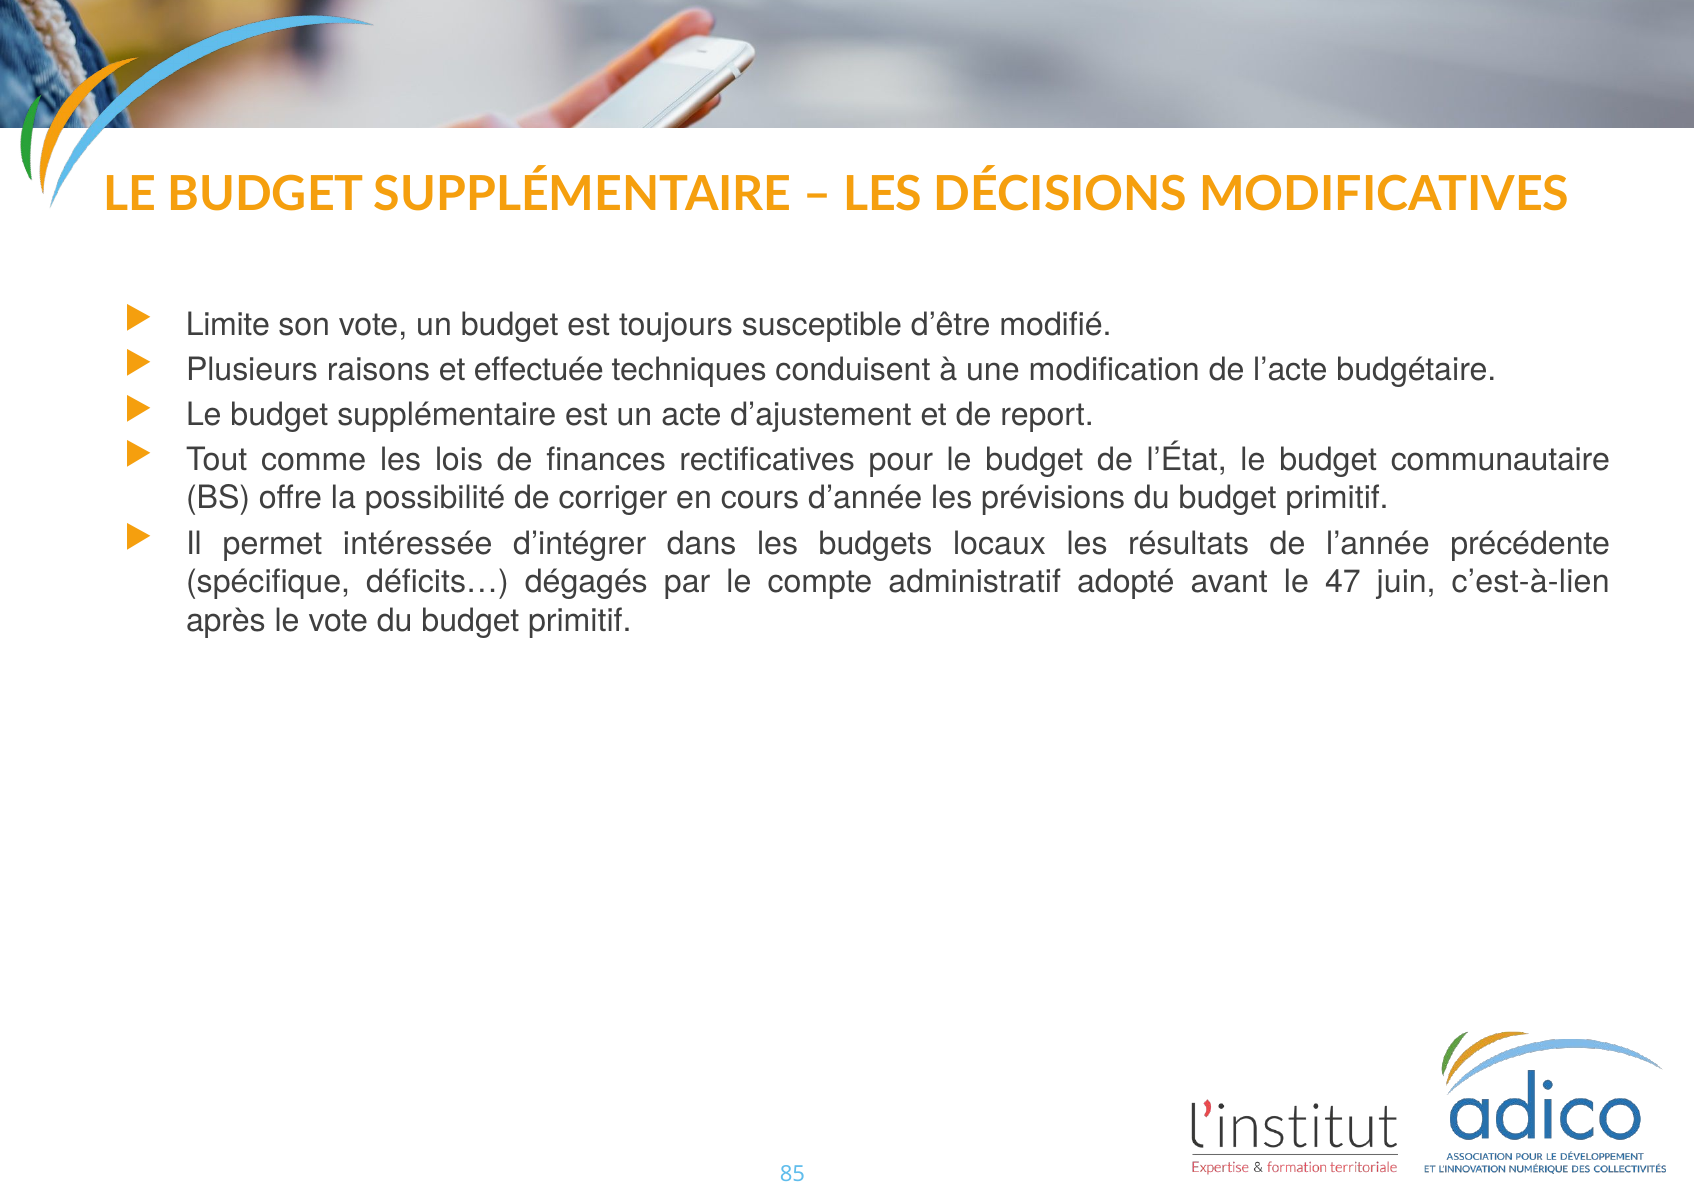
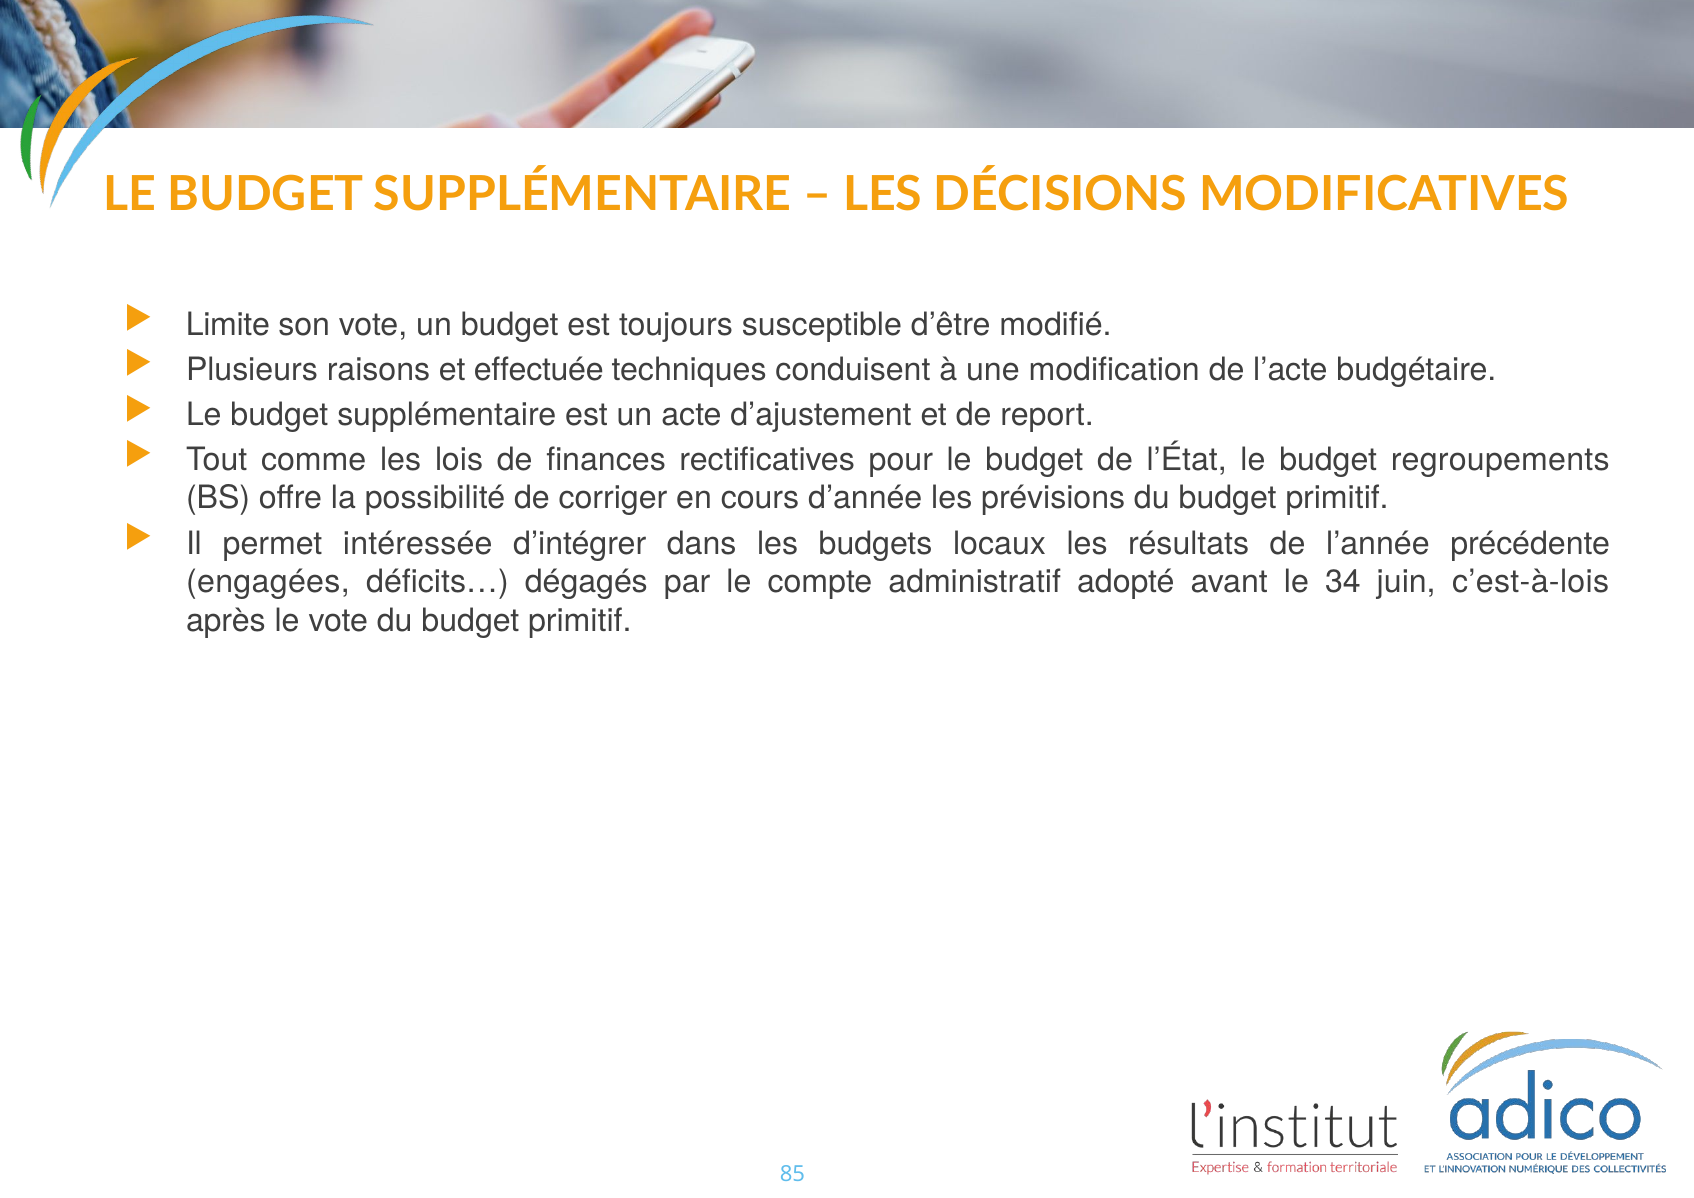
communautaire: communautaire -> regroupements
spécifique: spécifique -> engagées
47: 47 -> 34
c’est-à-lien: c’est-à-lien -> c’est-à-lois
